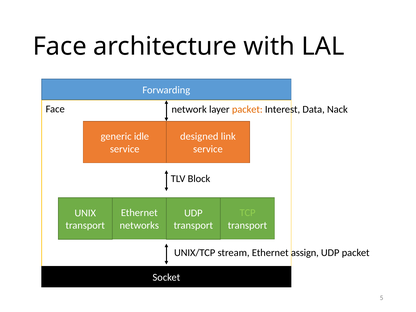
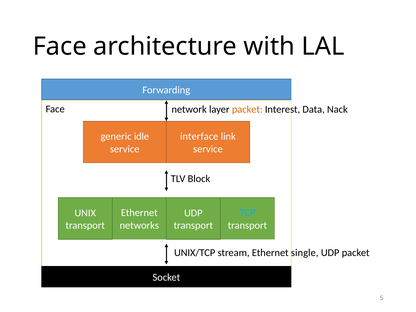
designed: designed -> interface
TCP colour: light green -> light blue
assign: assign -> single
